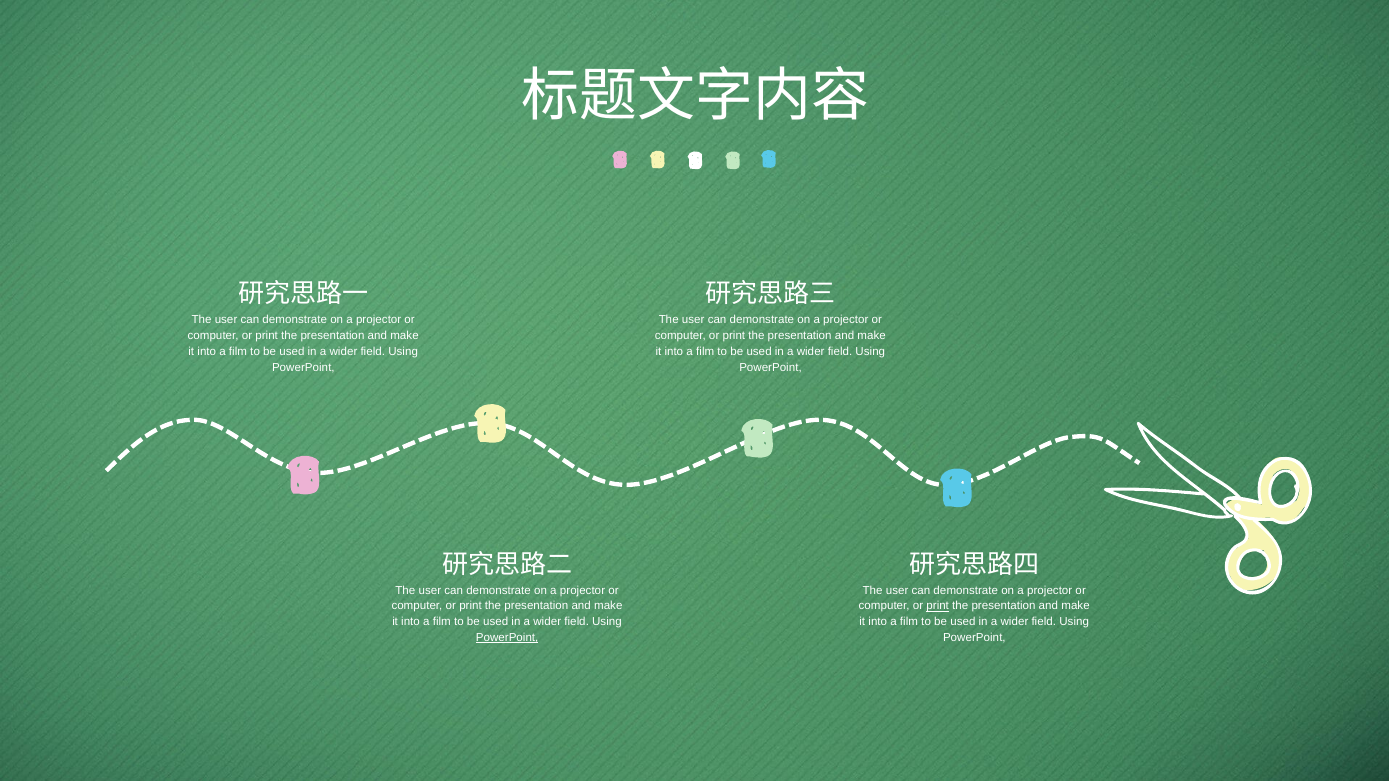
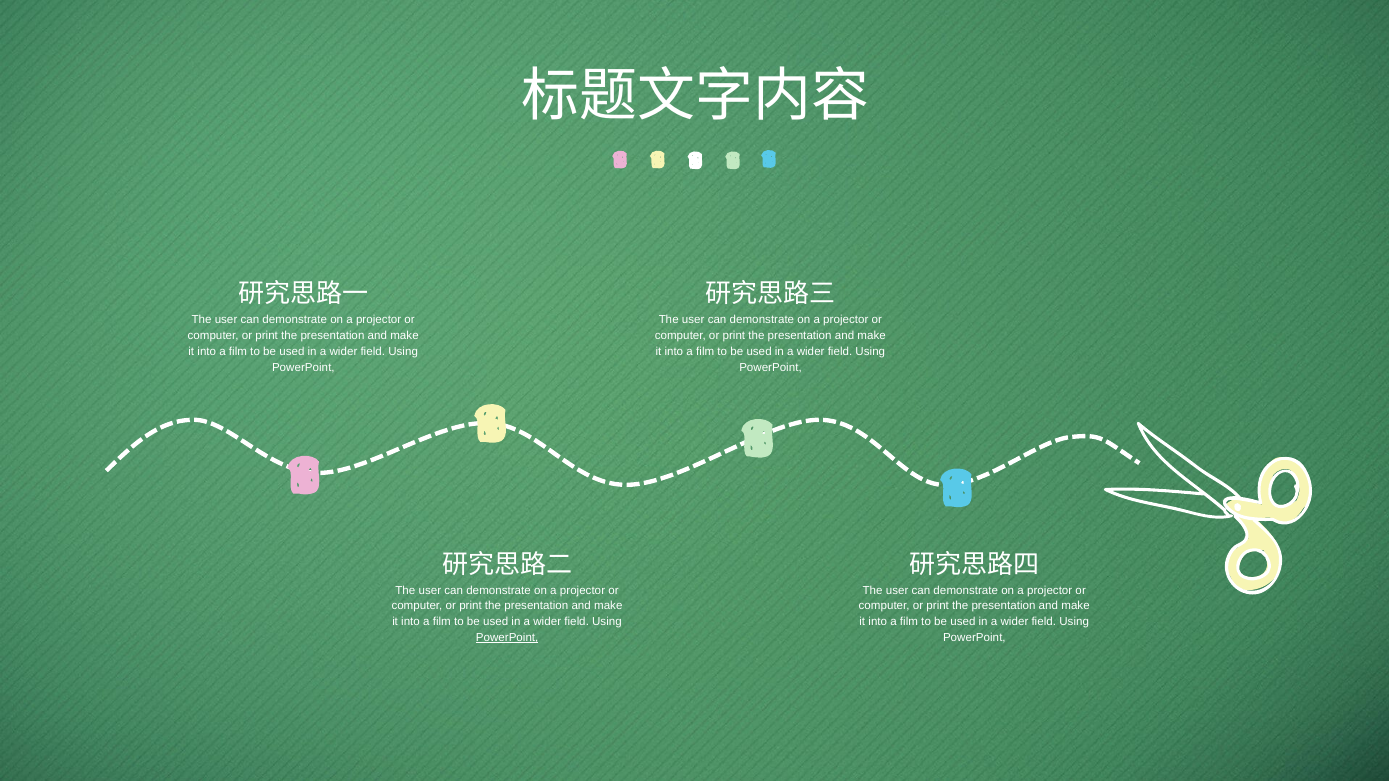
print at (938, 606) underline: present -> none
